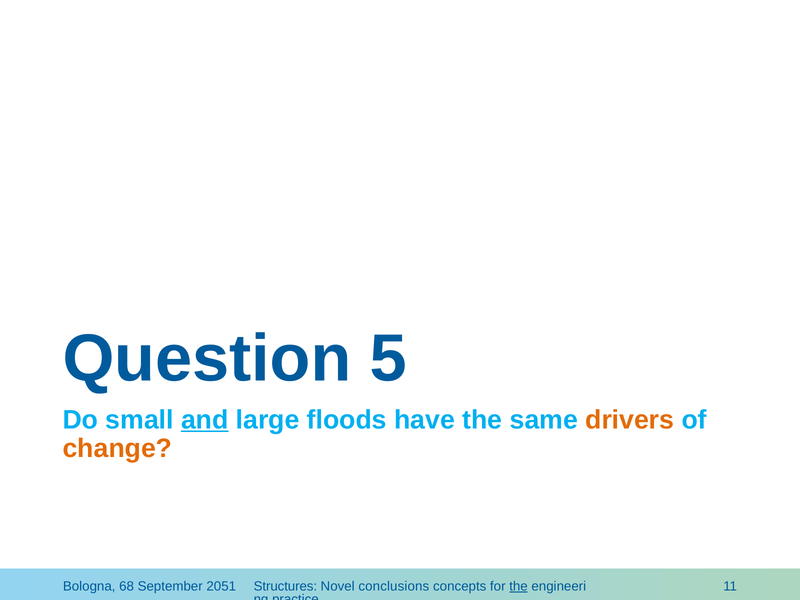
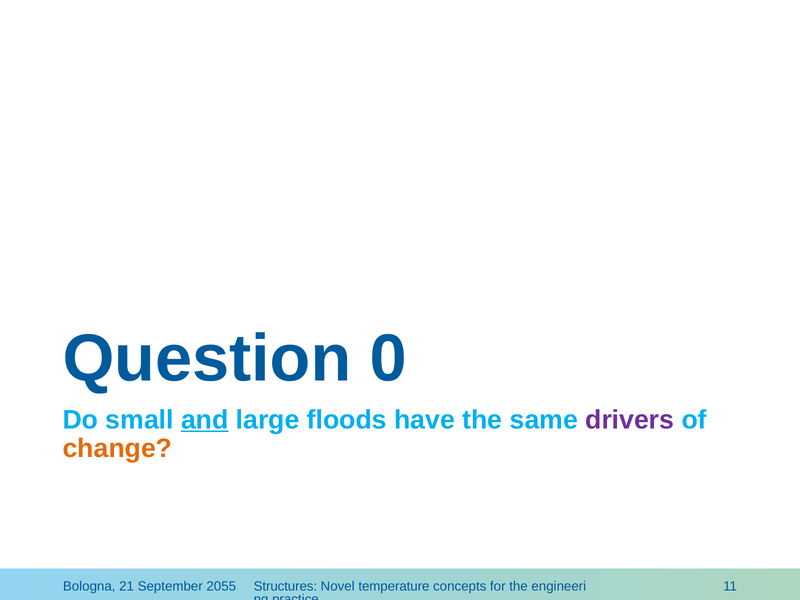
5: 5 -> 0
drivers colour: orange -> purple
68: 68 -> 21
2051: 2051 -> 2055
conclusions: conclusions -> temperature
the at (519, 586) underline: present -> none
